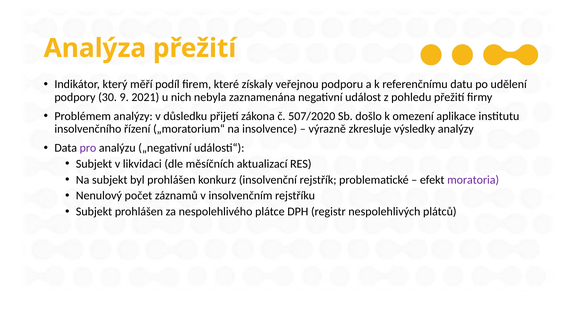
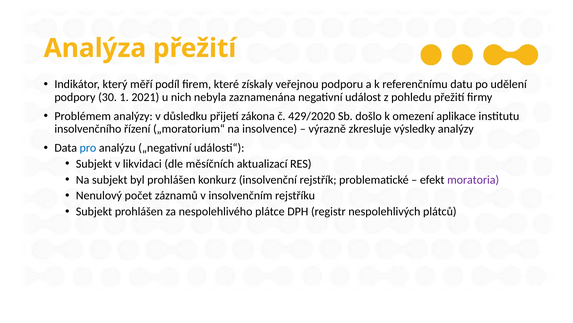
9: 9 -> 1
507/2020: 507/2020 -> 429/2020
pro colour: purple -> blue
